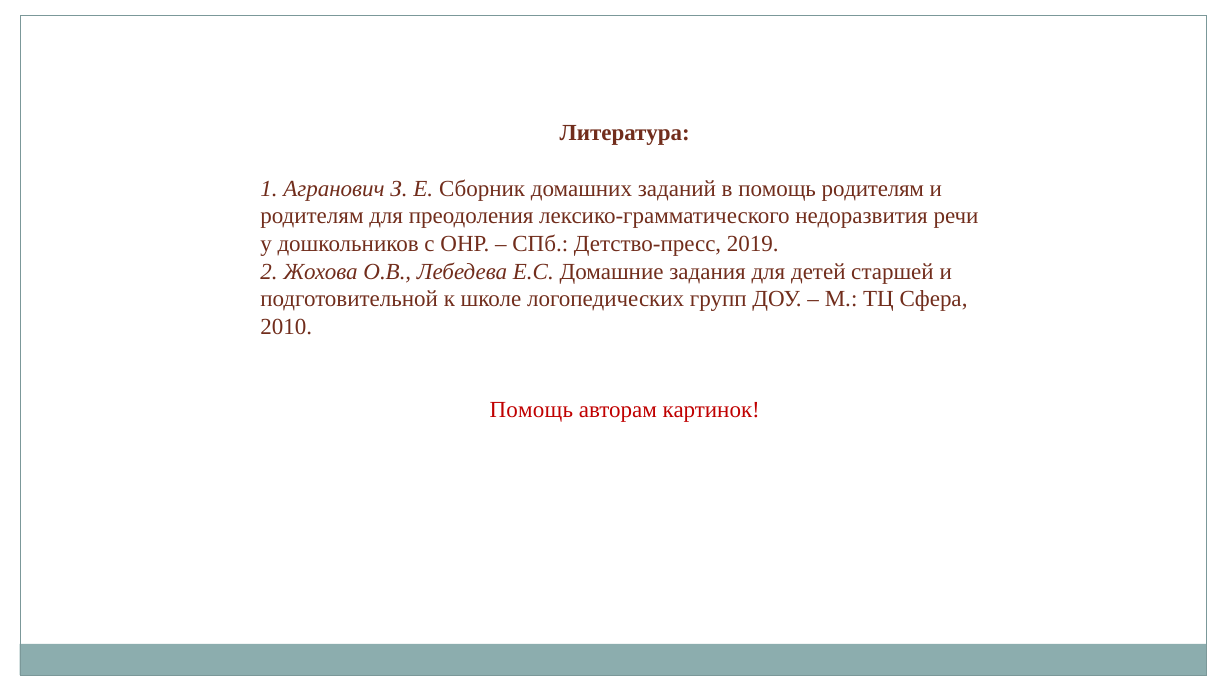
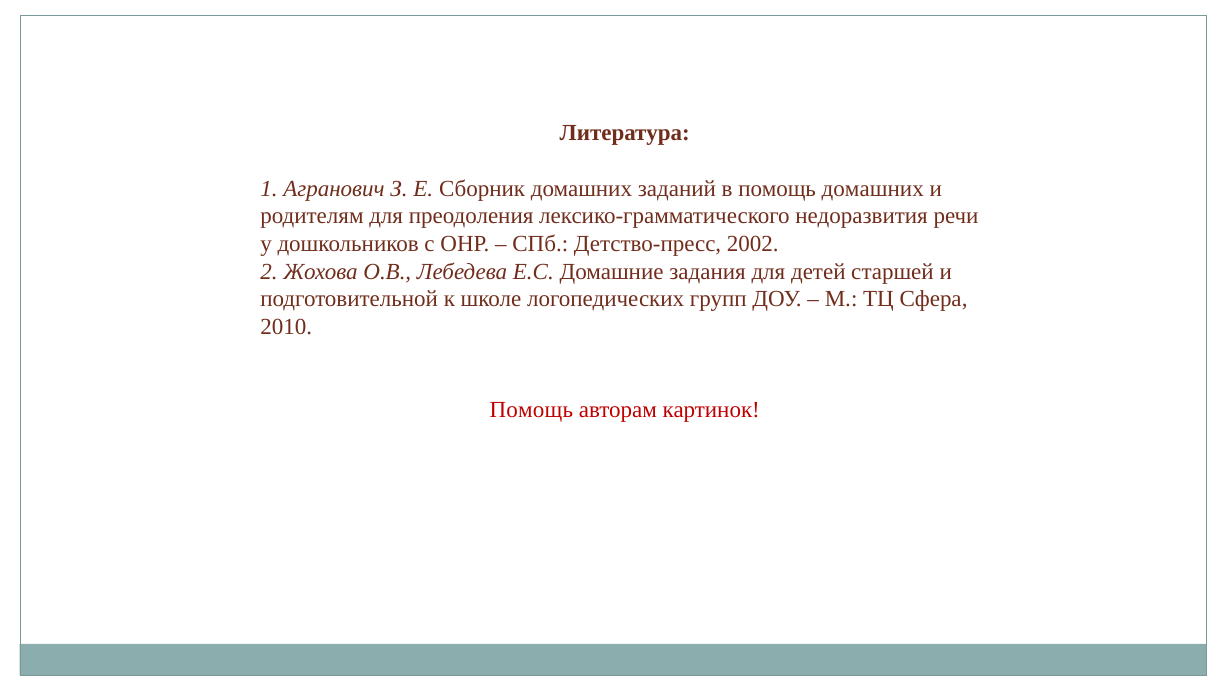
помощь родителям: родителям -> домашних
2019: 2019 -> 2002
